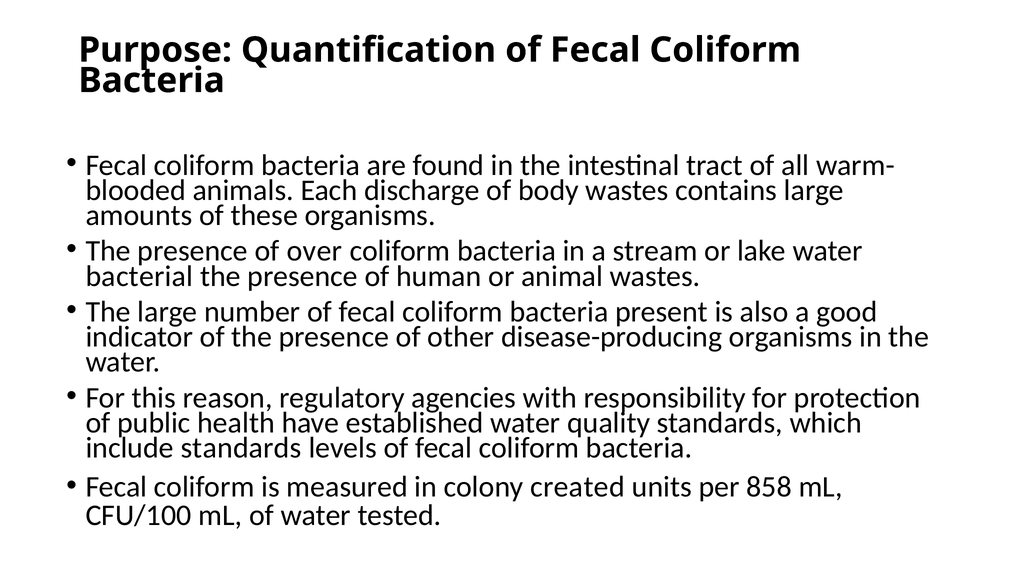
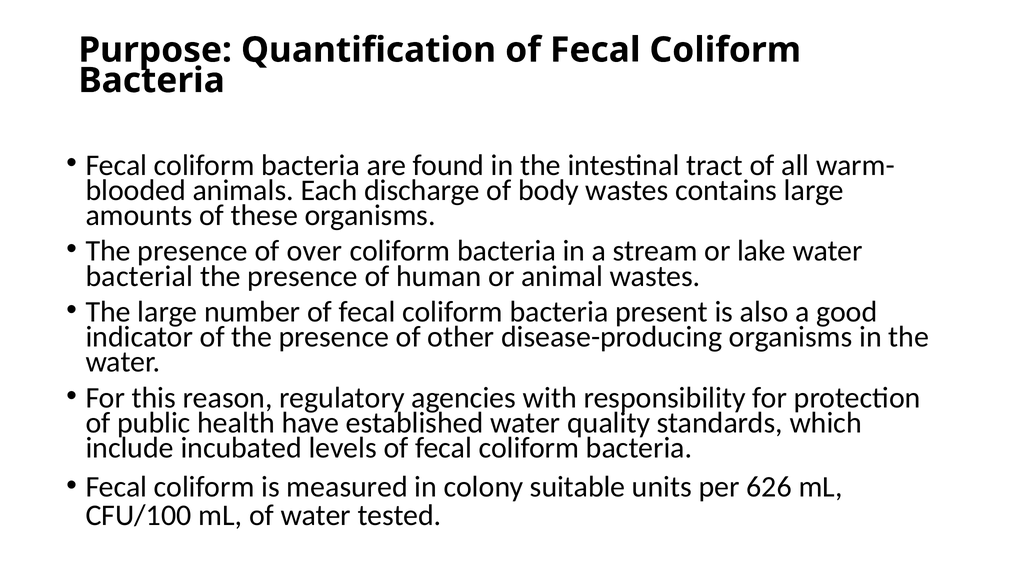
include standards: standards -> incubated
created: created -> suitable
858: 858 -> 626
